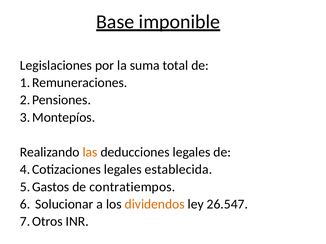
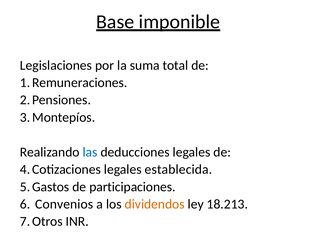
las colour: orange -> blue
contratiempos: contratiempos -> participaciones
Solucionar: Solucionar -> Convenios
26.547: 26.547 -> 18.213
